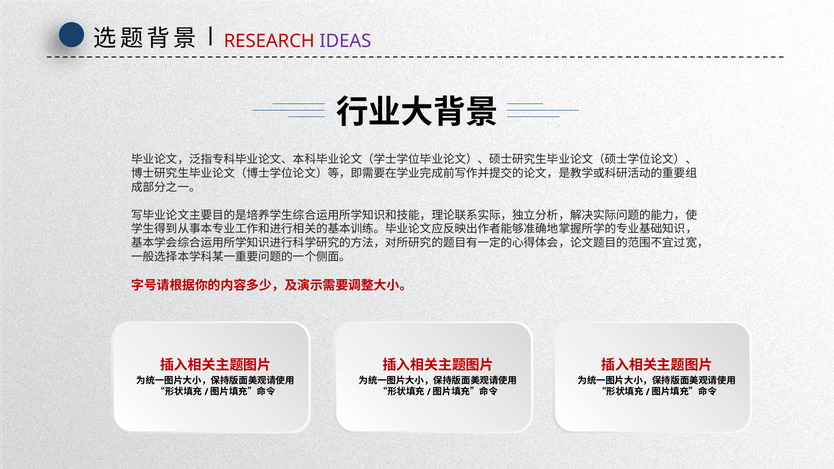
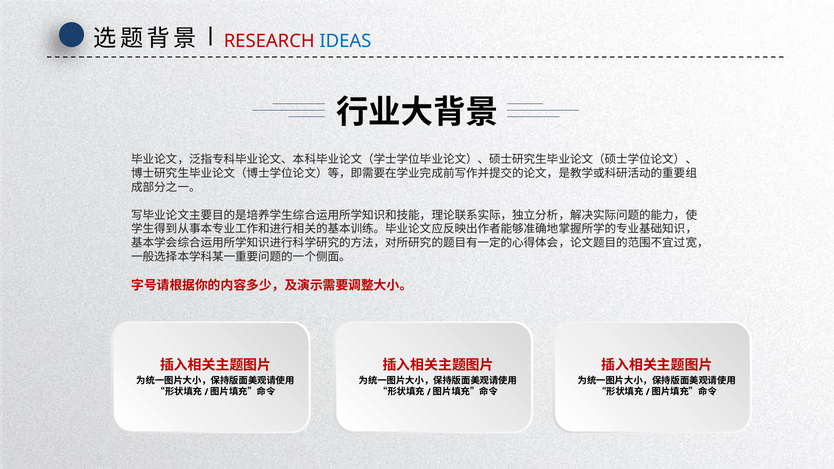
IDEAS colour: purple -> blue
